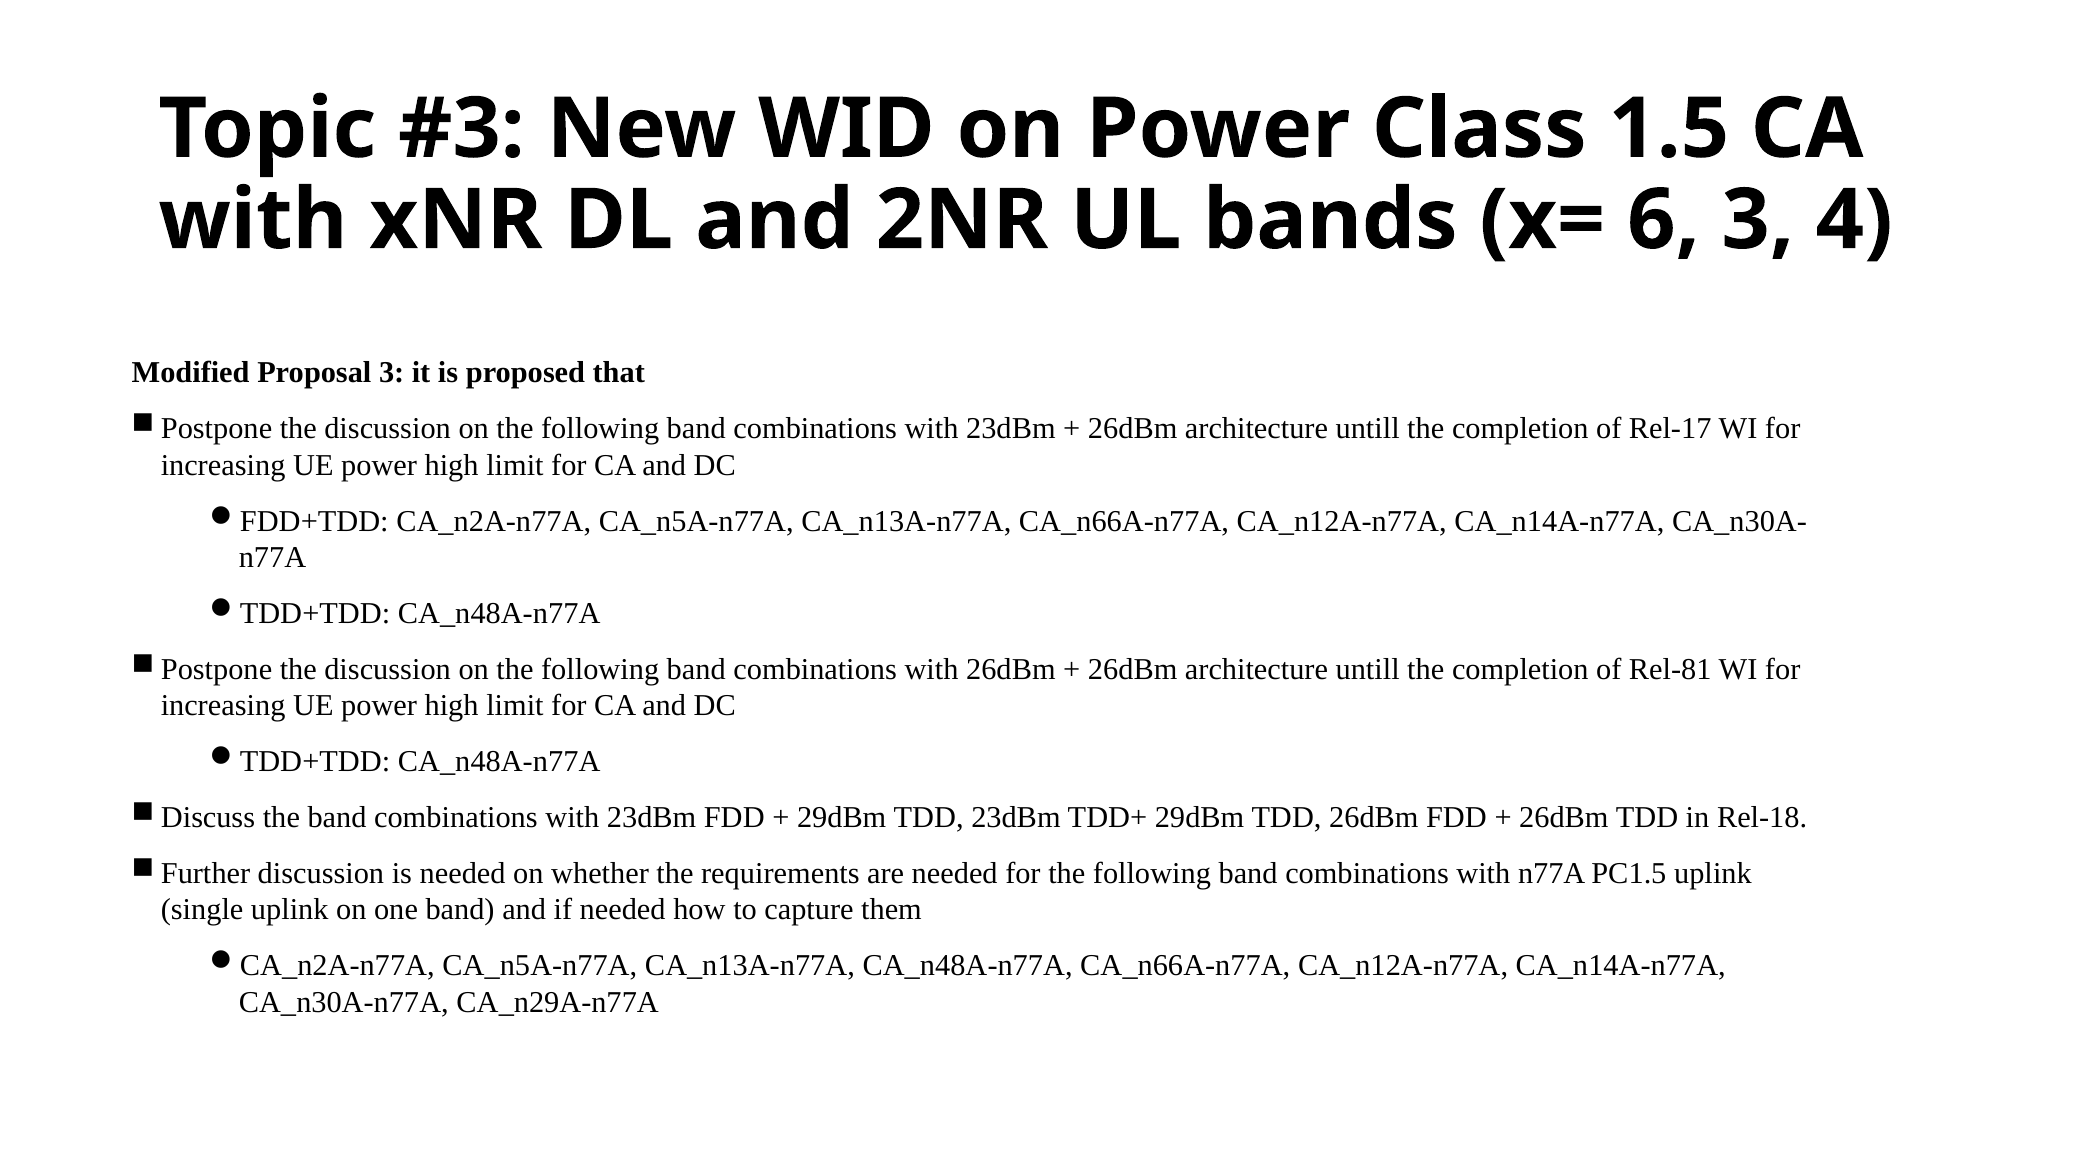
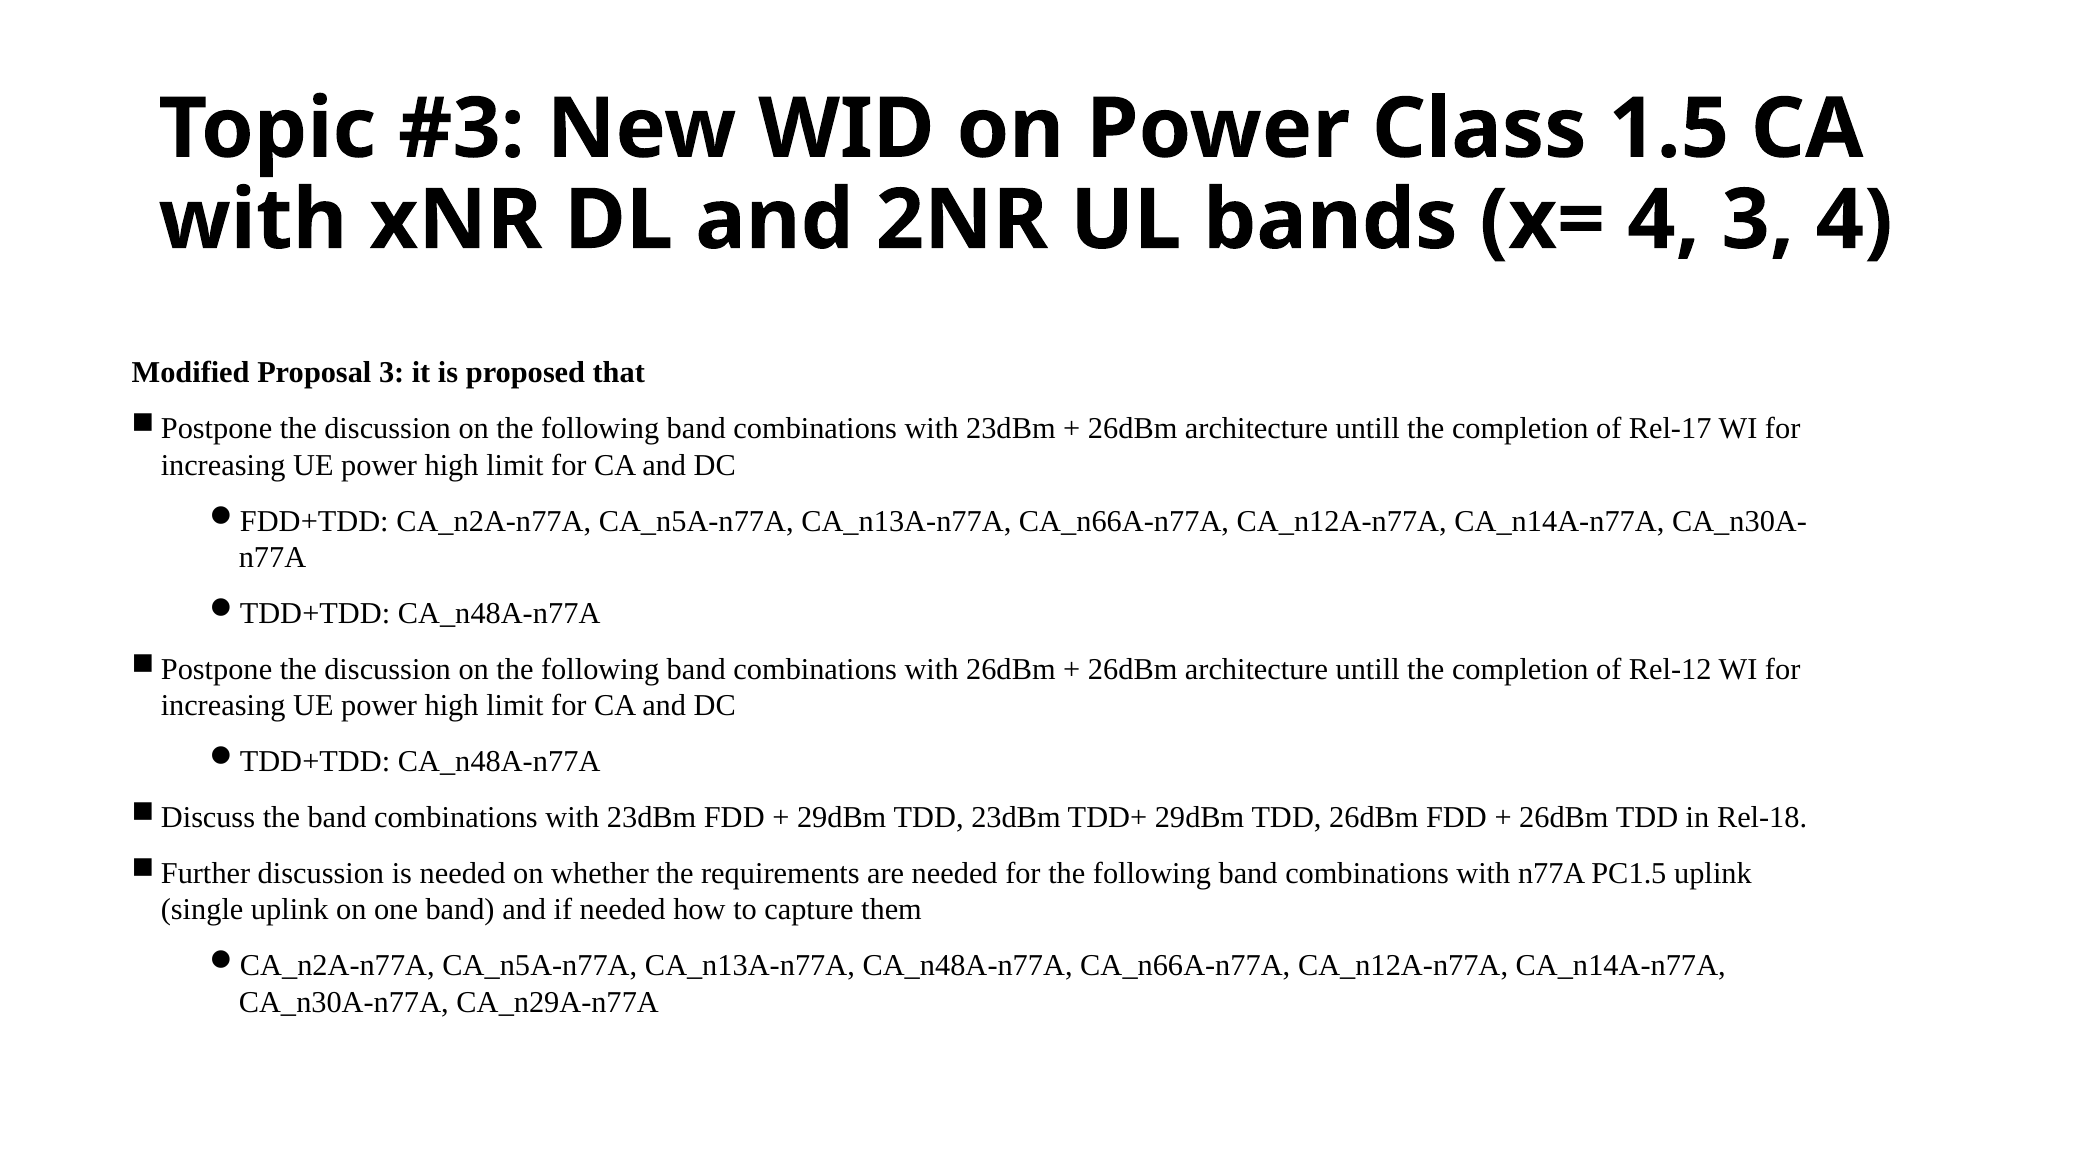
x= 6: 6 -> 4
Rel-81: Rel-81 -> Rel-12
